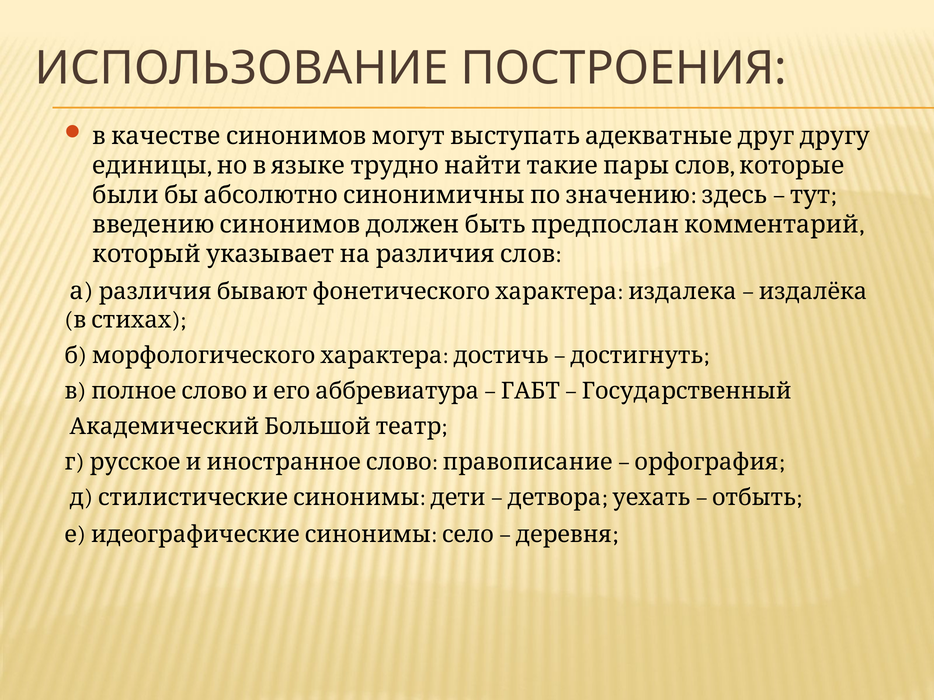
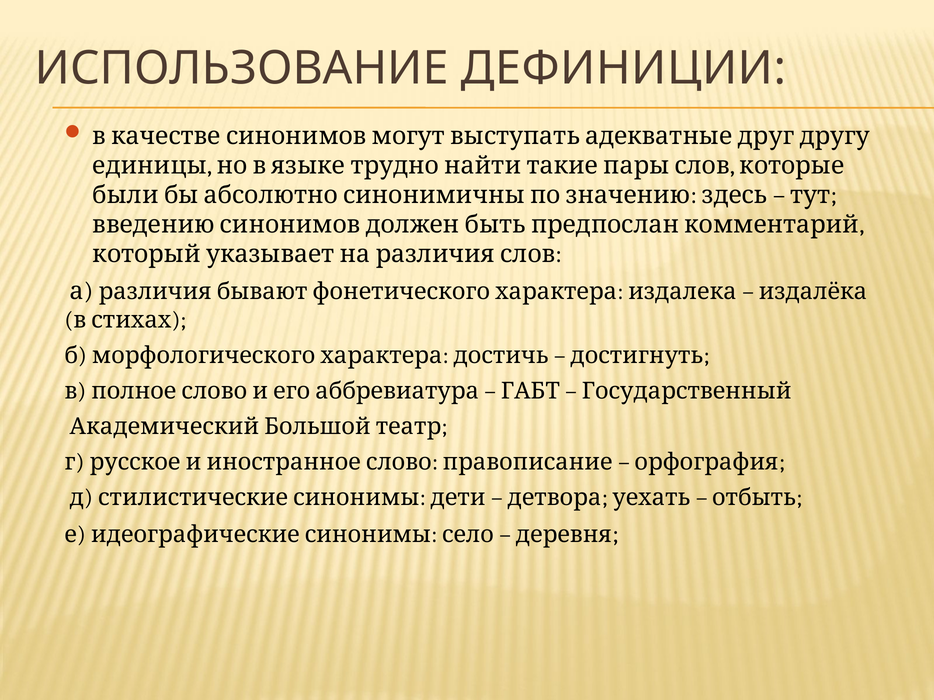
ПОСТРОЕНИЯ: ПОСТРОЕНИЯ -> ДЕФИНИЦИИ
